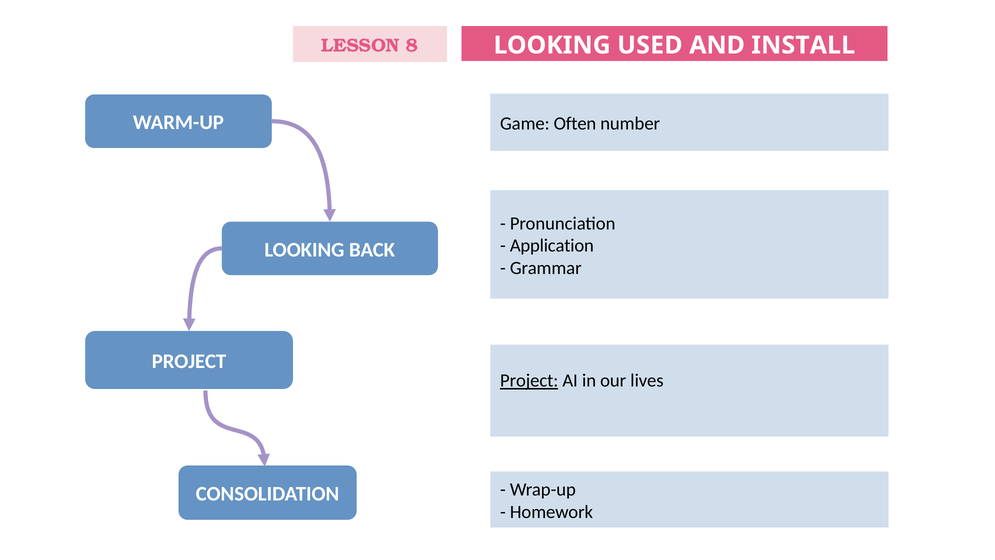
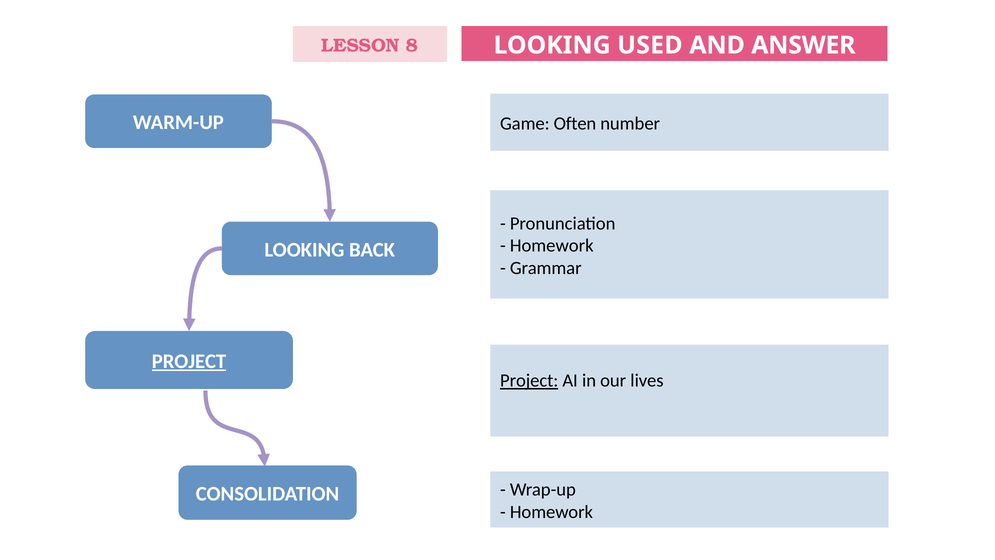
INSTALL: INSTALL -> ANSWER
Application at (552, 246): Application -> Homework
PROJECT at (189, 361) underline: none -> present
